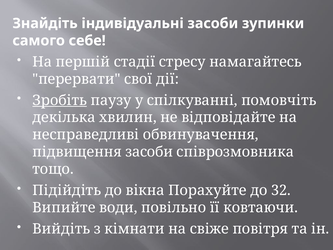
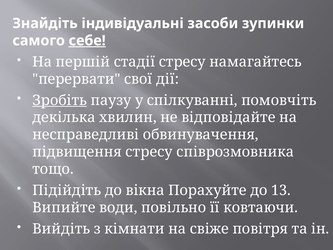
себе underline: none -> present
підвищення засоби: засоби -> стресу
32: 32 -> 13
